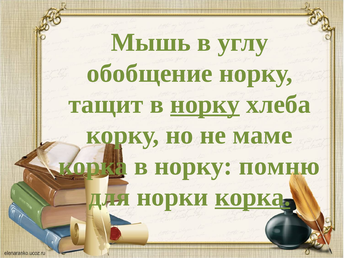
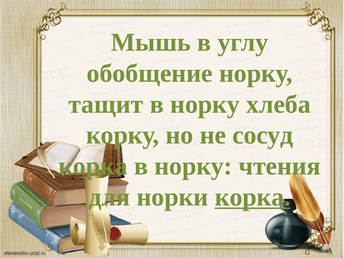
норку at (205, 104) underline: present -> none
маме: маме -> сосуд
помню: помню -> чтения
